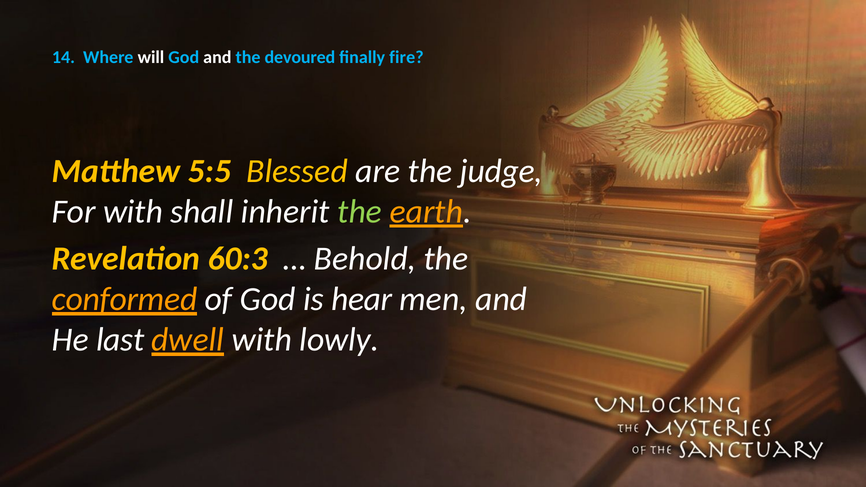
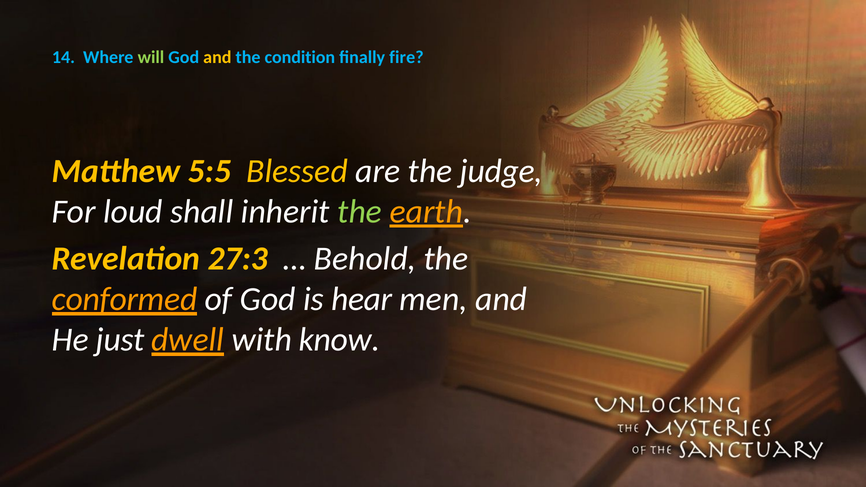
will colour: white -> light green
and at (217, 58) colour: white -> yellow
devoured: devoured -> condition
For with: with -> loud
60:3: 60:3 -> 27:3
last: last -> just
lowly: lowly -> know
